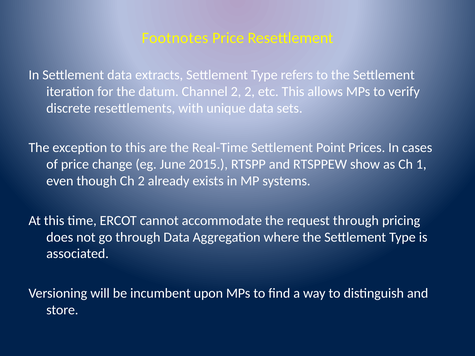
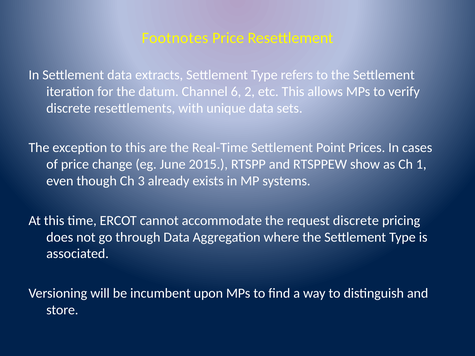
Channel 2: 2 -> 6
Ch 2: 2 -> 3
request through: through -> discrete
